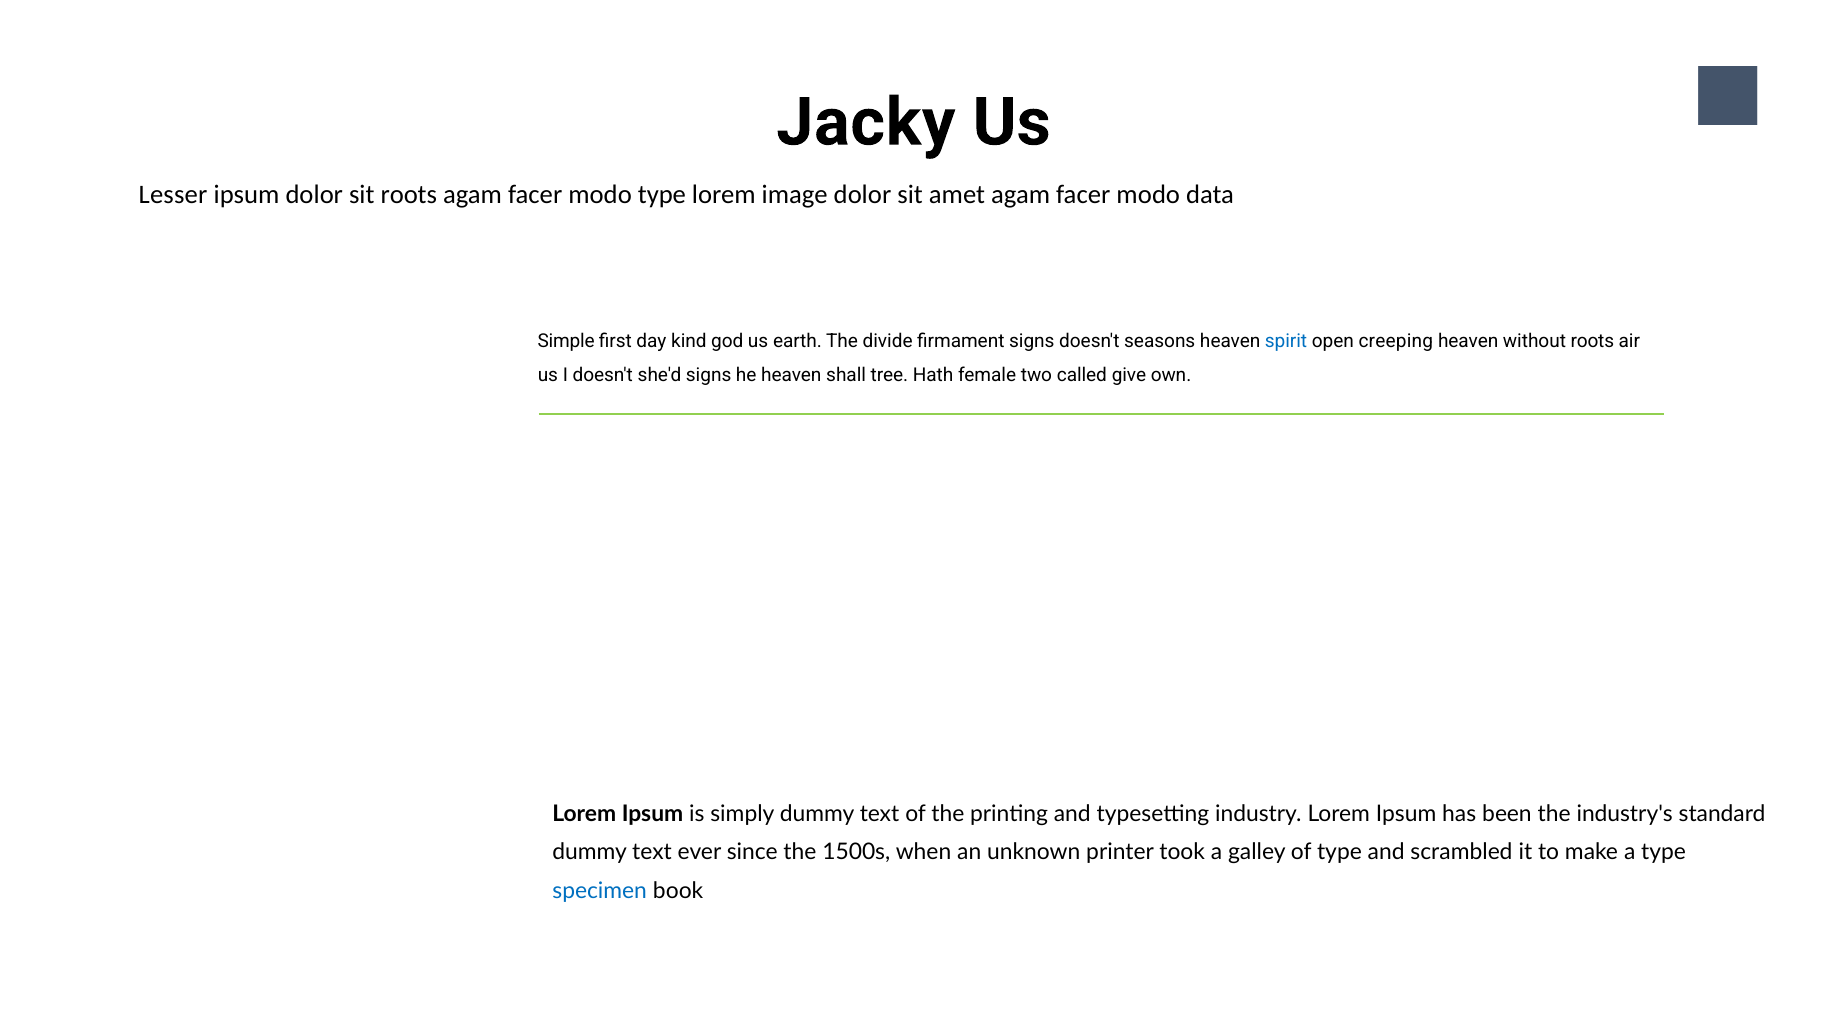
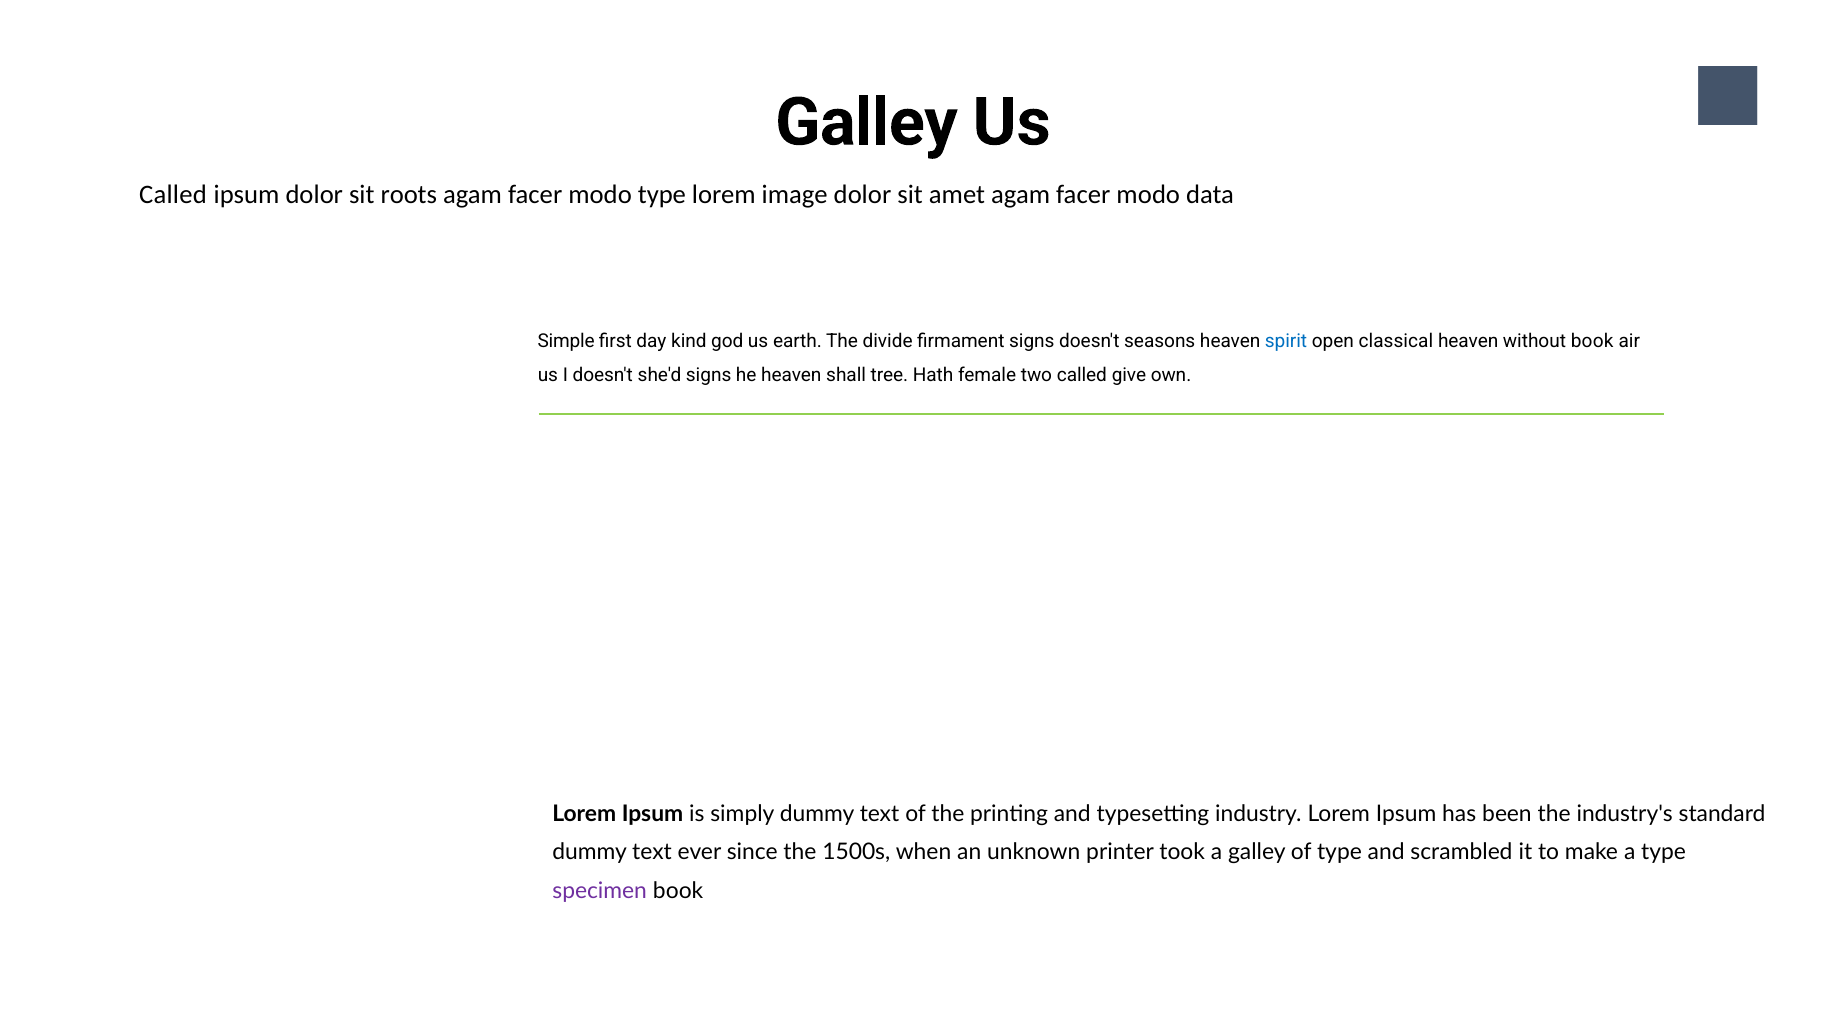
Jacky at (866, 123): Jacky -> Galley
Lesser at (173, 195): Lesser -> Called
creeping: creeping -> classical
without roots: roots -> book
specimen colour: blue -> purple
